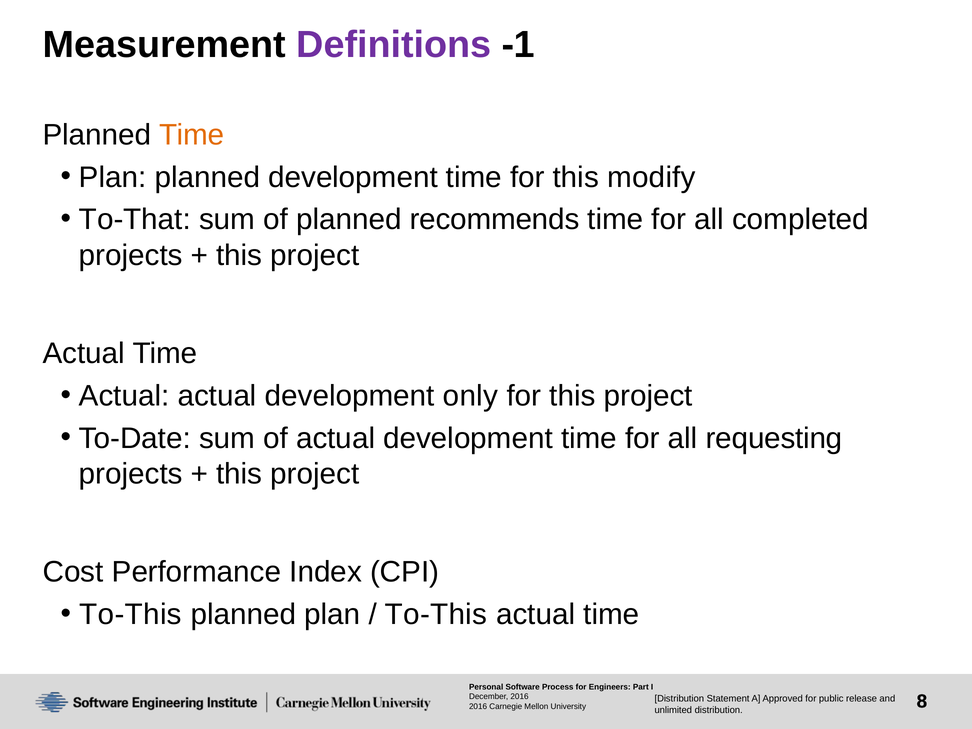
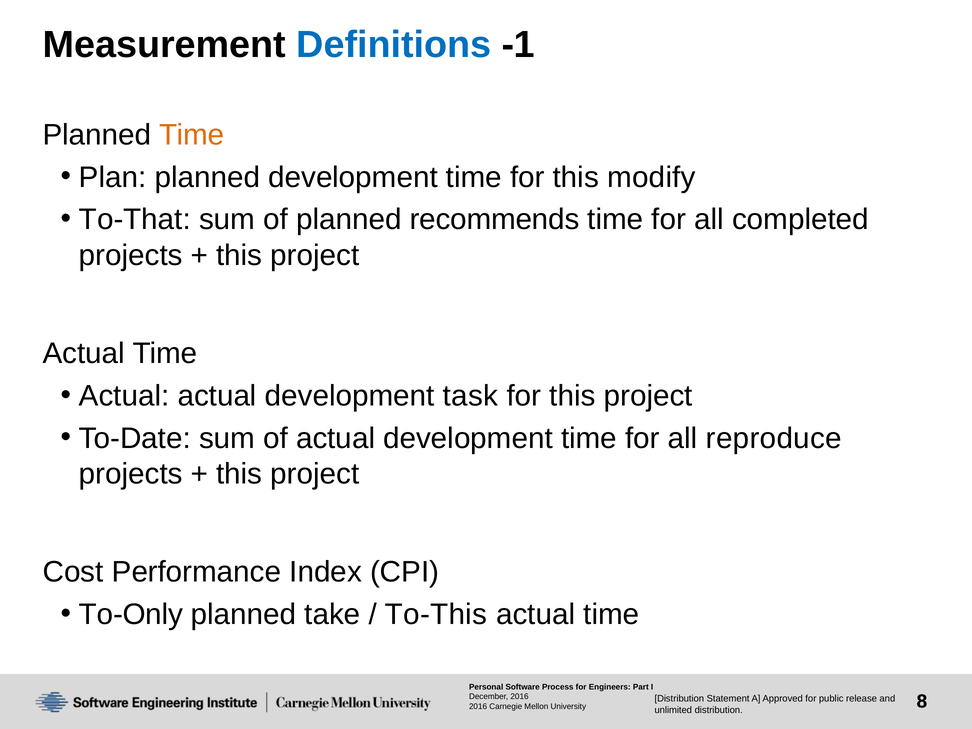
Definitions colour: purple -> blue
only: only -> task
requesting: requesting -> reproduce
To-This at (131, 614): To-This -> To-Only
planned plan: plan -> take
